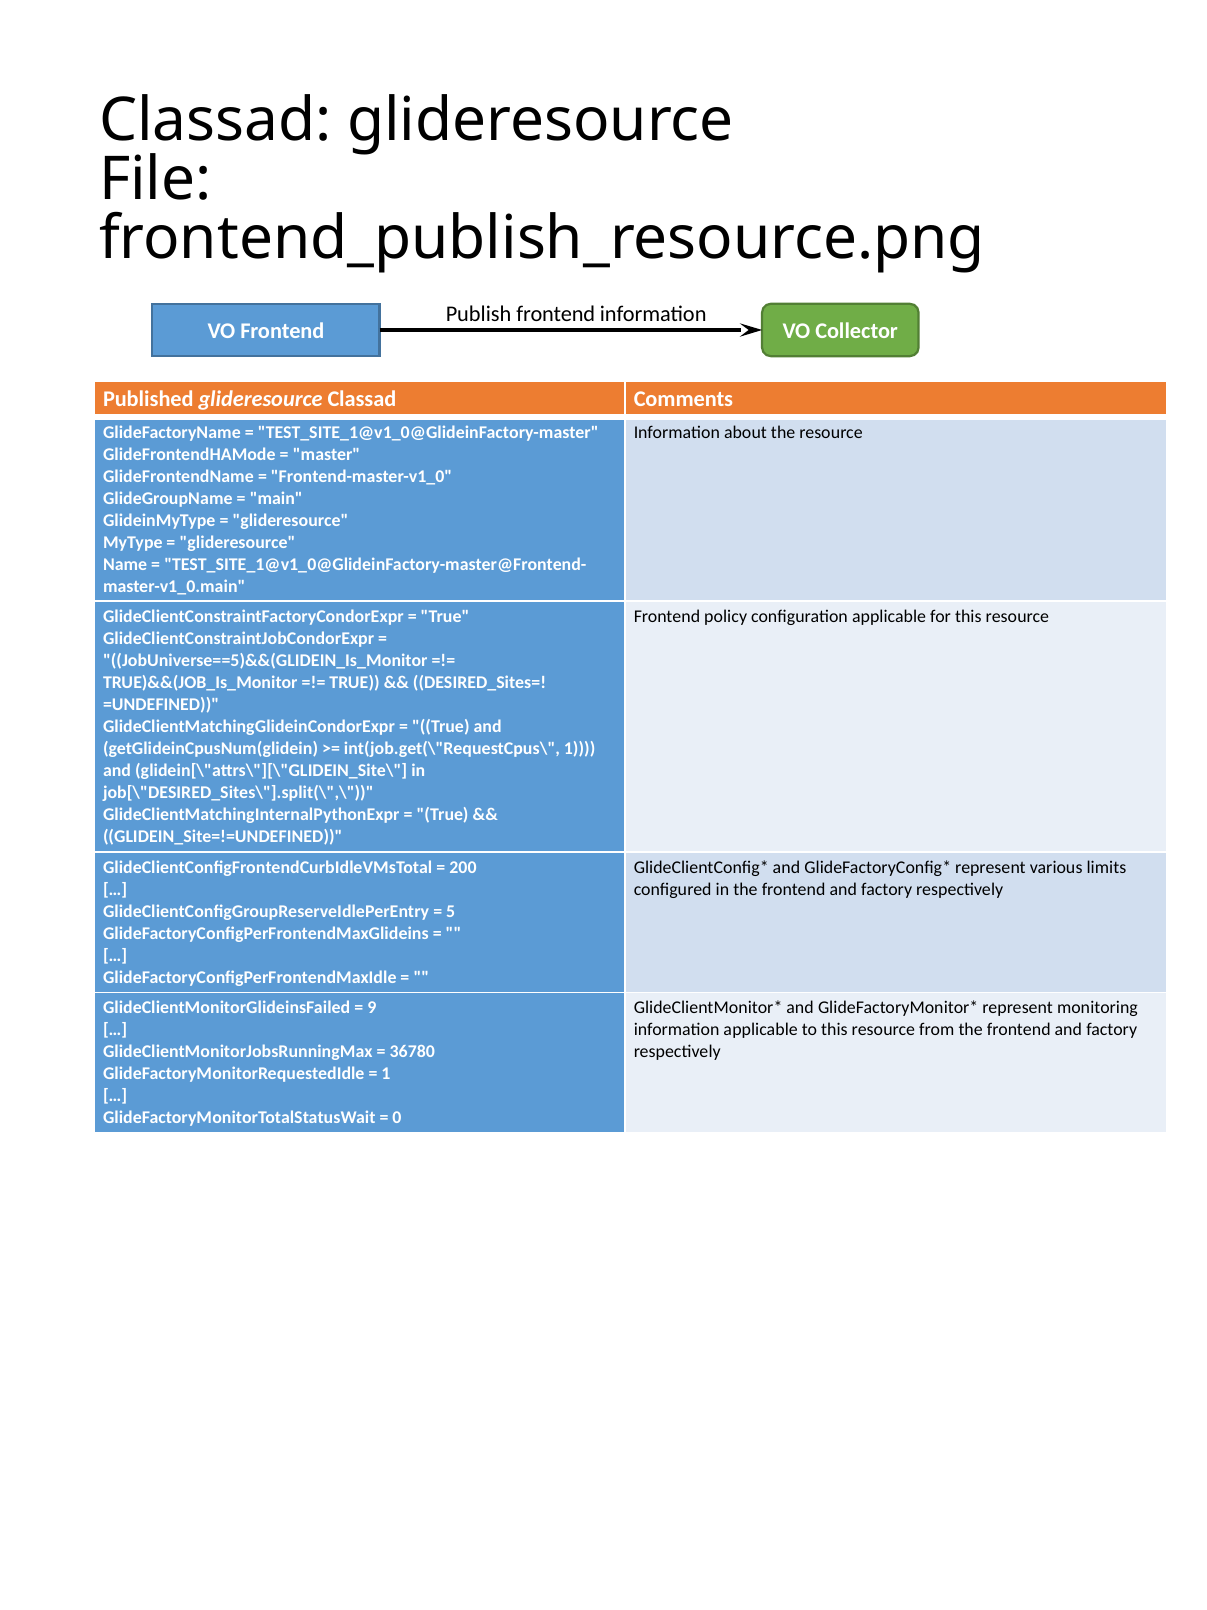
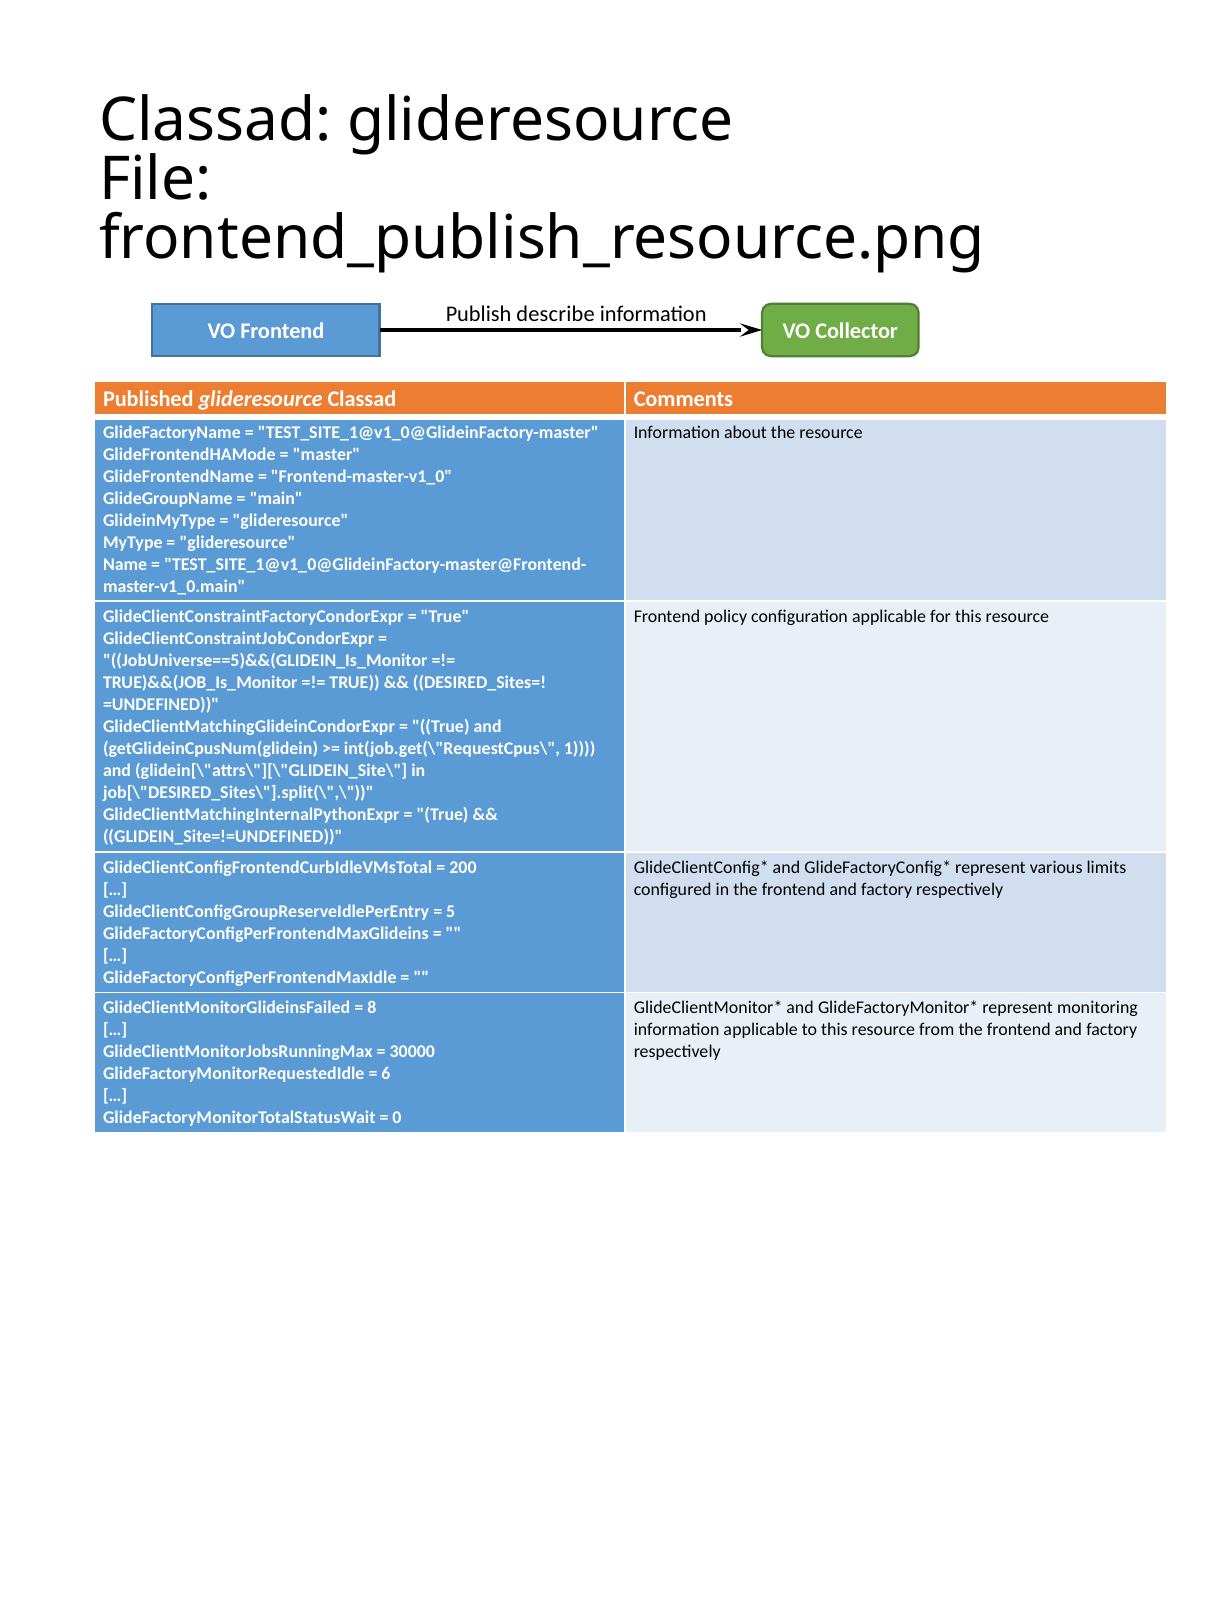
Publish frontend: frontend -> describe
9: 9 -> 8
36780: 36780 -> 30000
1 at (386, 1074): 1 -> 6
